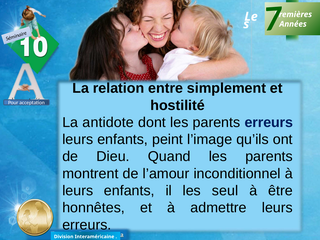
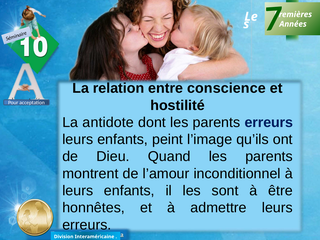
simplement: simplement -> conscience
seul: seul -> sont
